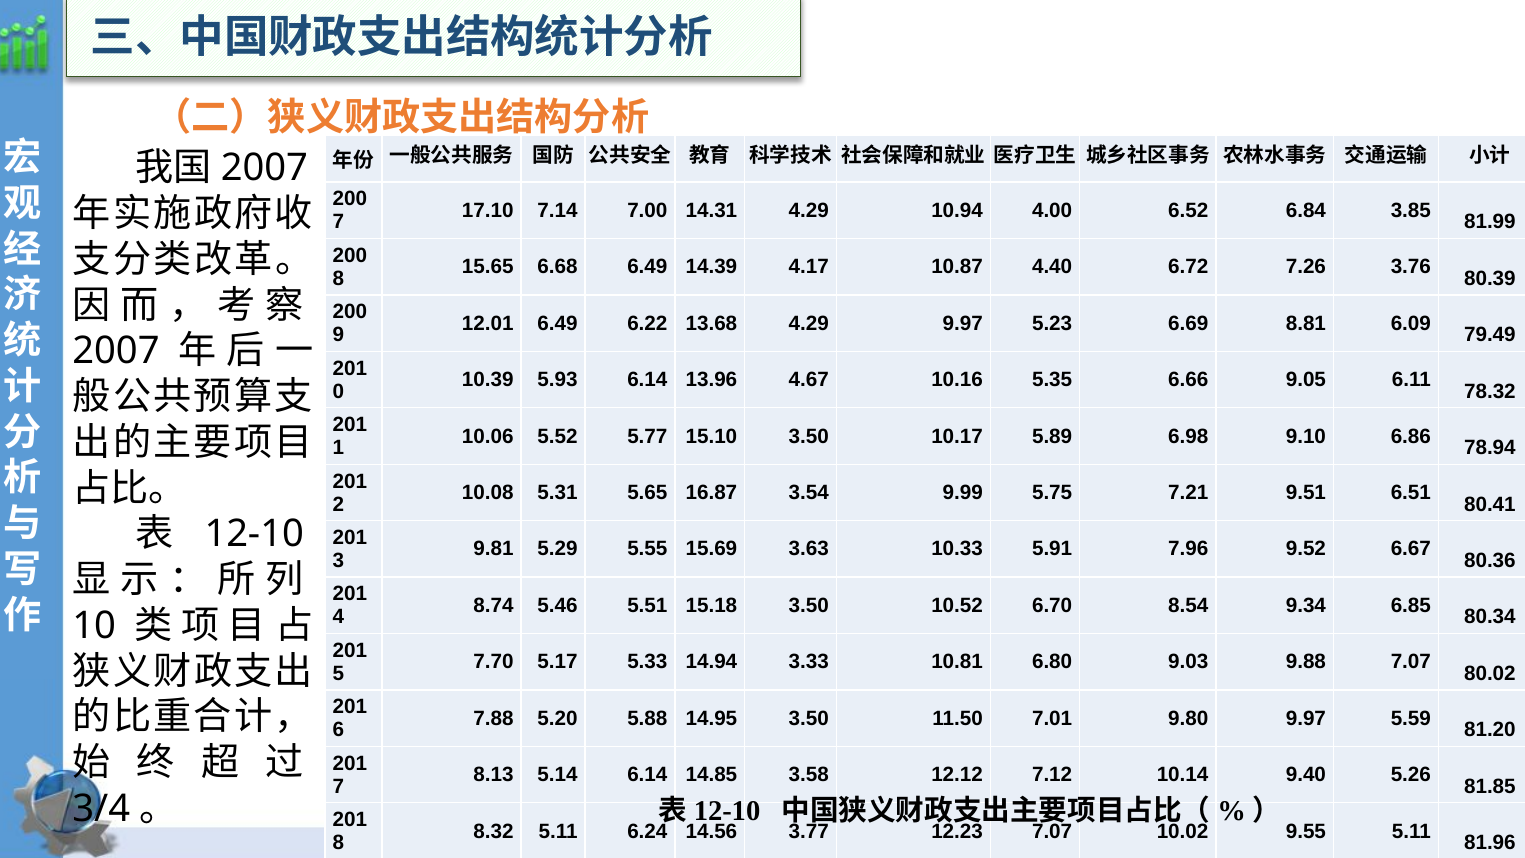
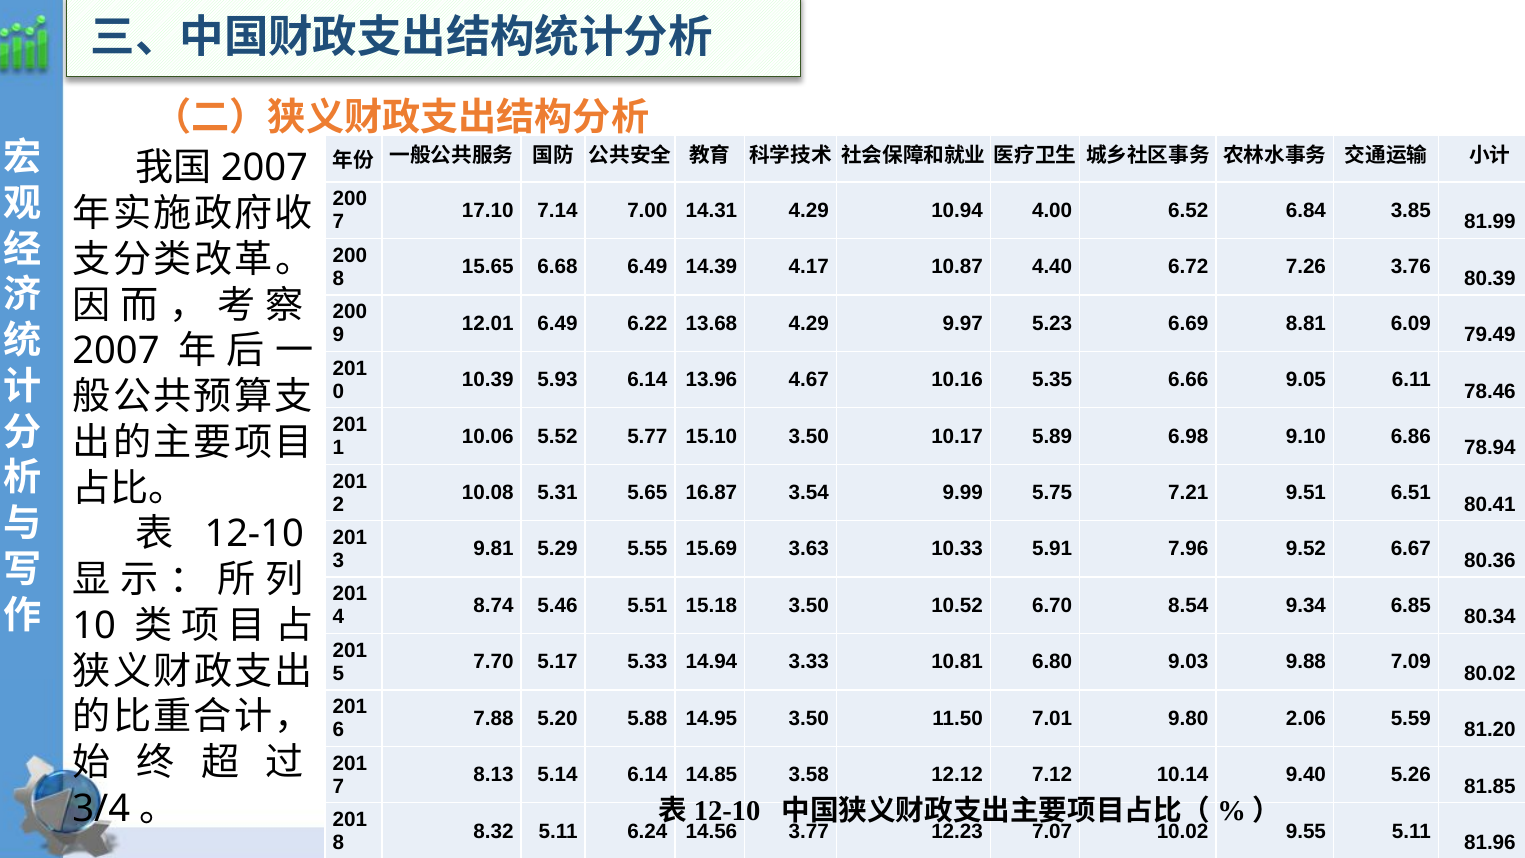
78.32: 78.32 -> 78.46
9.88 7.07: 7.07 -> 7.09
9.80 9.97: 9.97 -> 2.06
